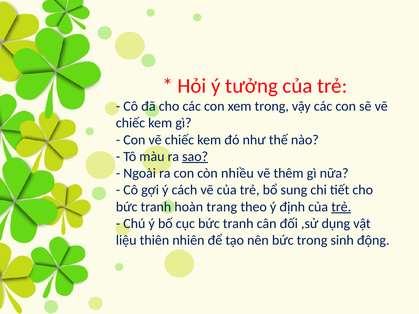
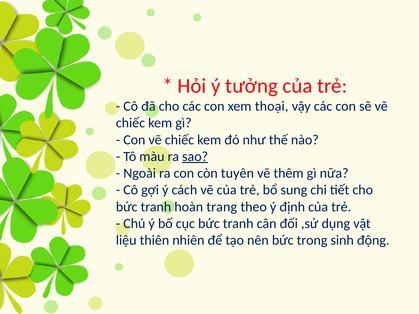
xem trong: trong -> thoại
nhiều: nhiều -> tuyên
trẻ at (341, 207) underline: present -> none
